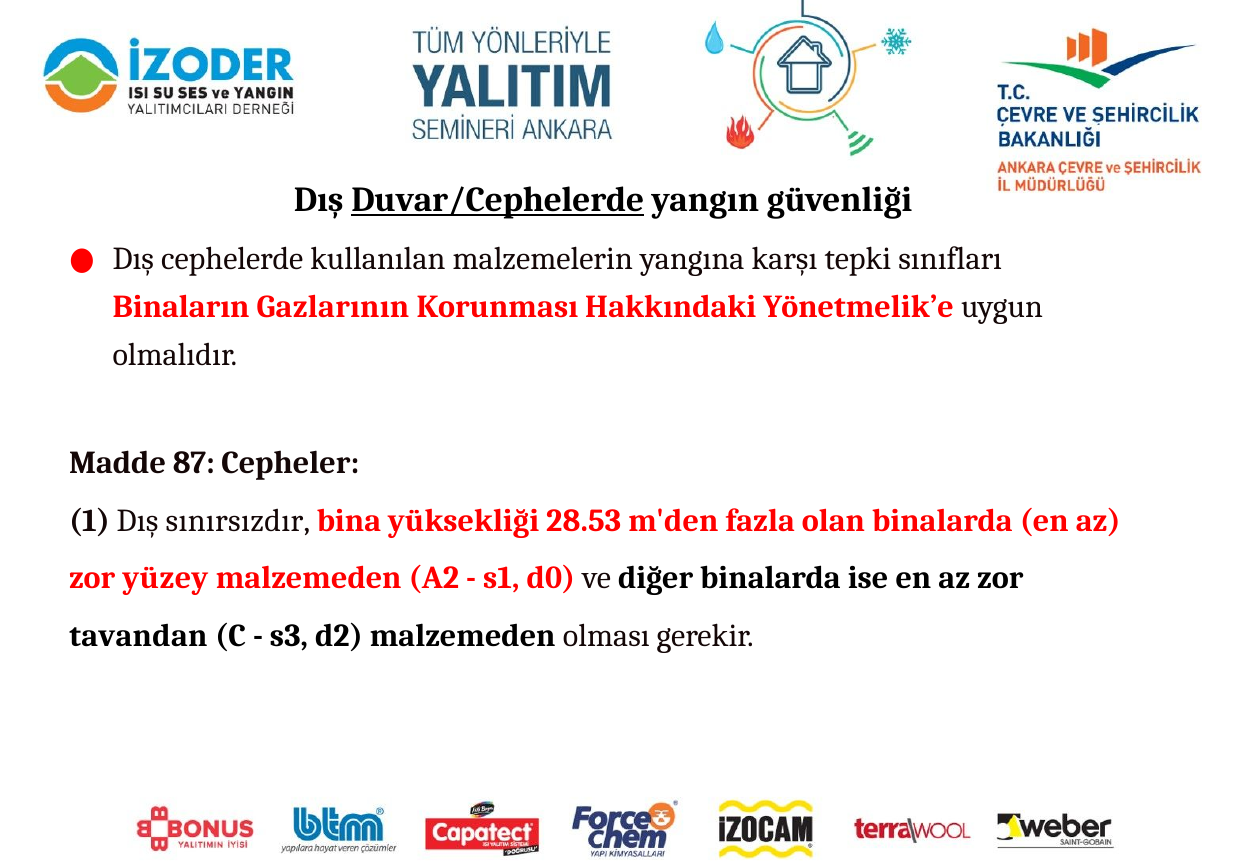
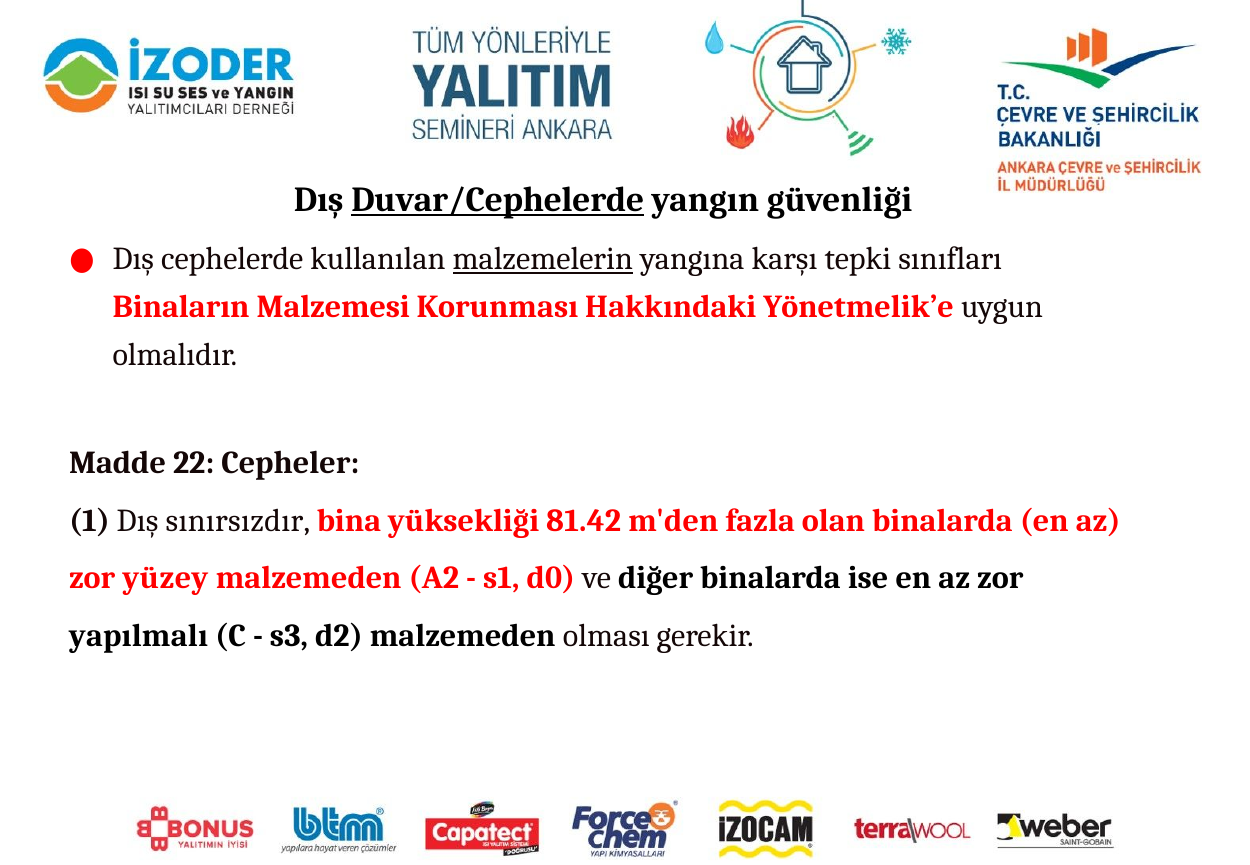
malzemelerin underline: none -> present
Gazlarının: Gazlarının -> Malzemesi
87: 87 -> 22
28.53: 28.53 -> 81.42
tavandan: tavandan -> yapılmalı
